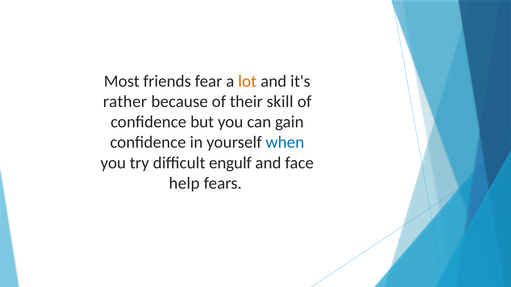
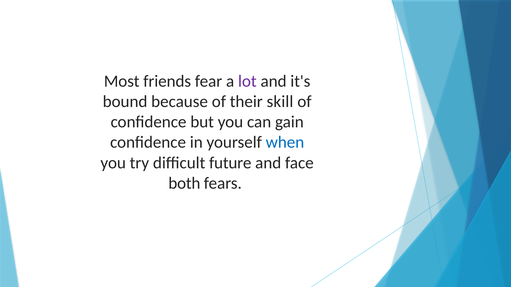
lot colour: orange -> purple
rather: rather -> bound
engulf: engulf -> future
help: help -> both
